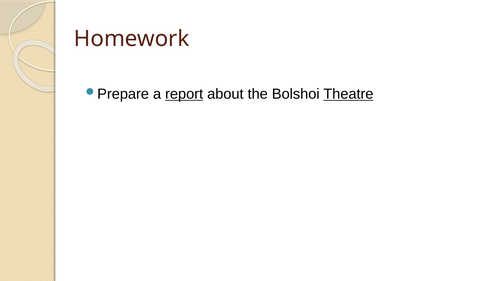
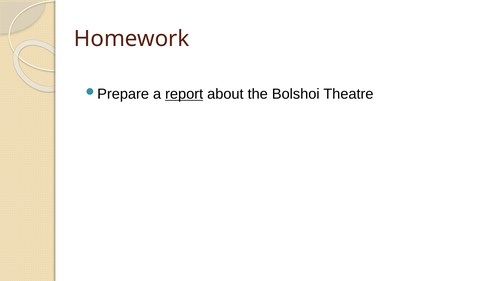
Theatre underline: present -> none
